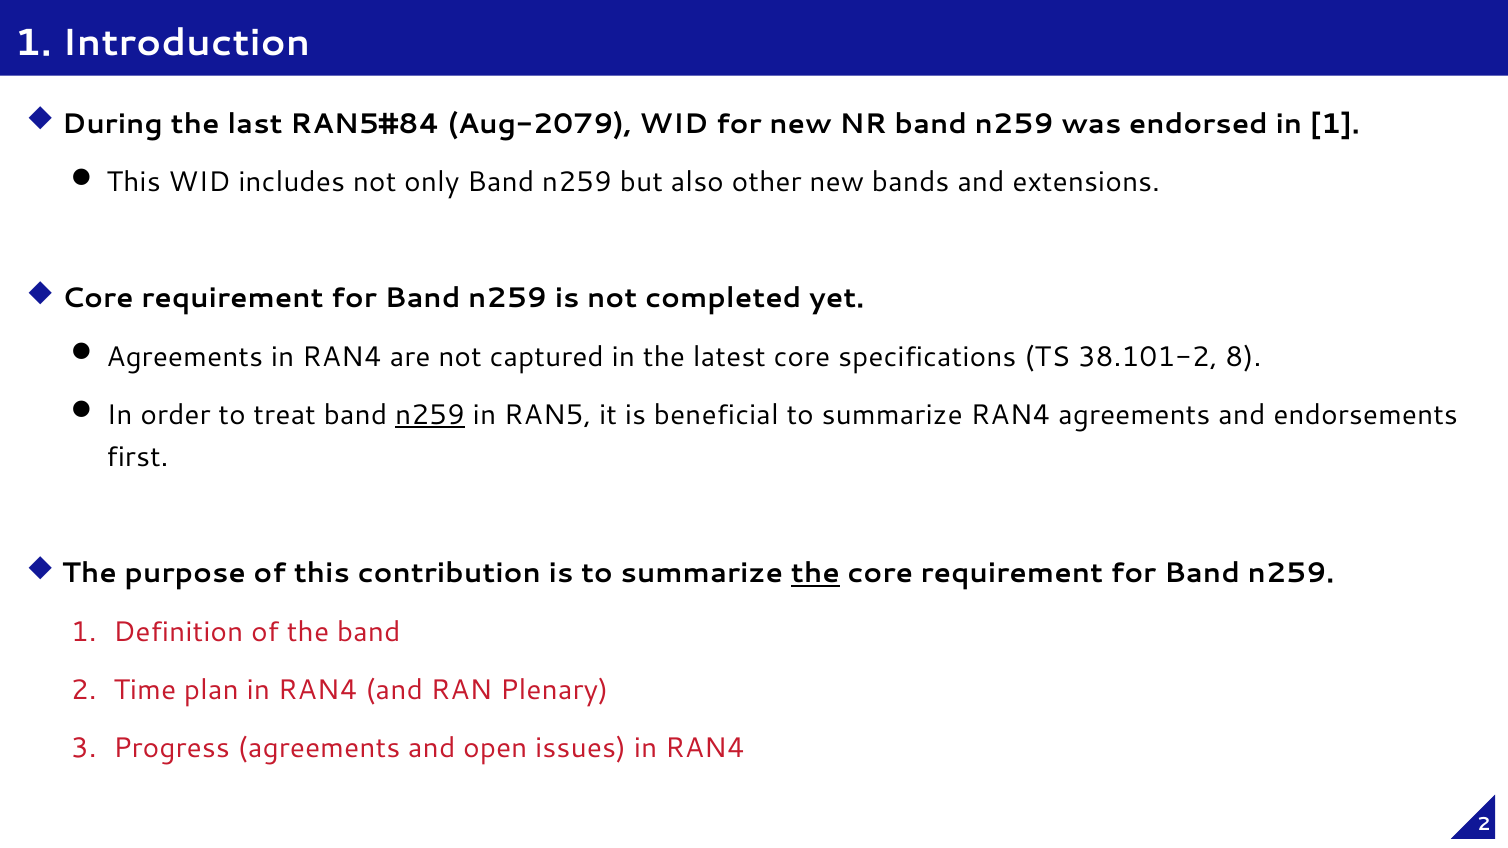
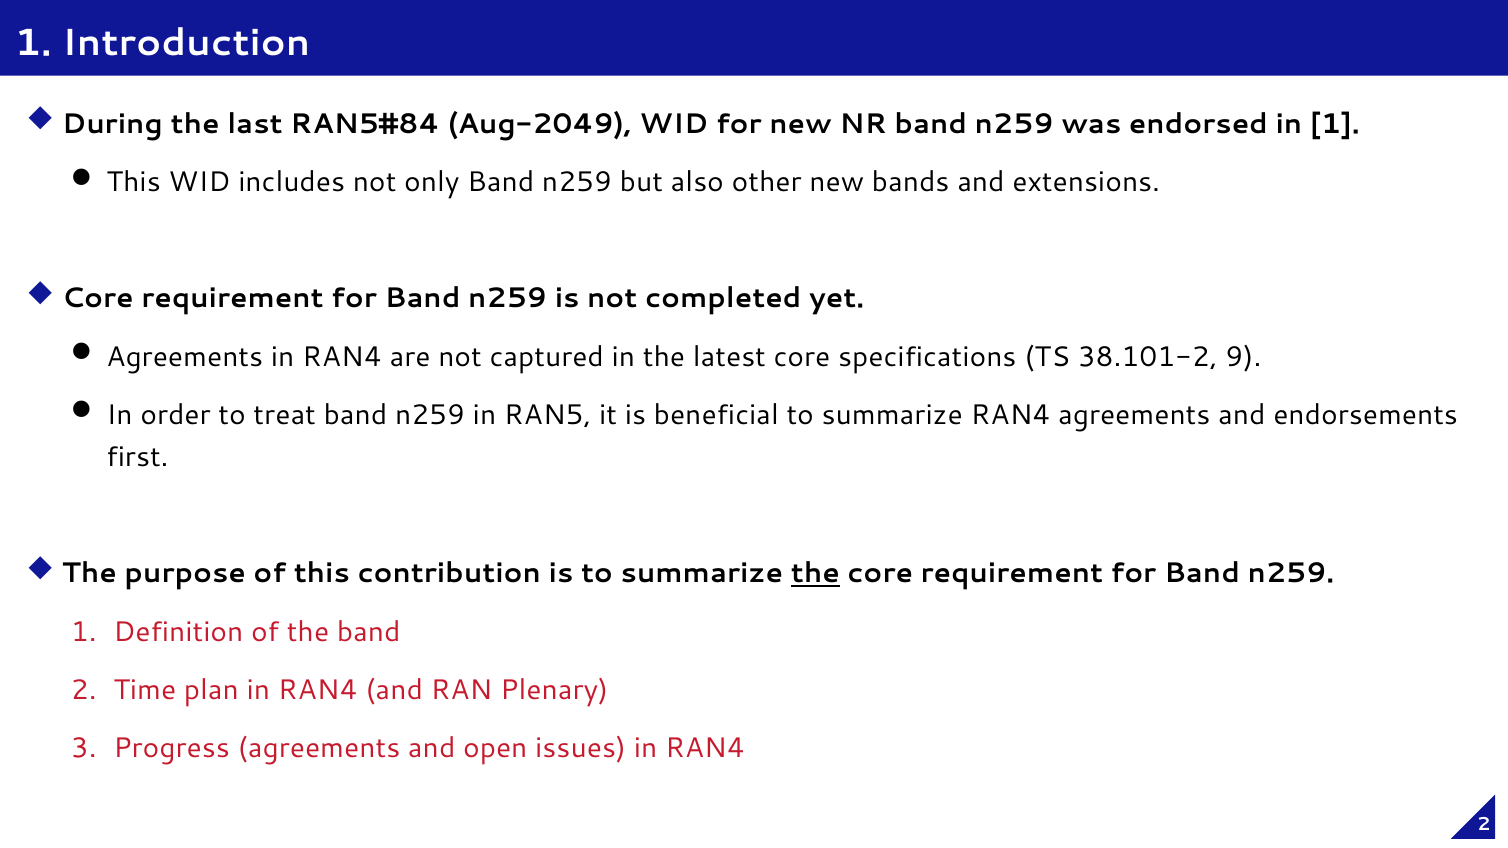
Aug-2079: Aug-2079 -> Aug-2049
8: 8 -> 9
n259 at (430, 415) underline: present -> none
